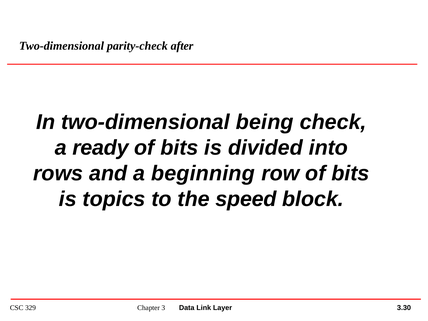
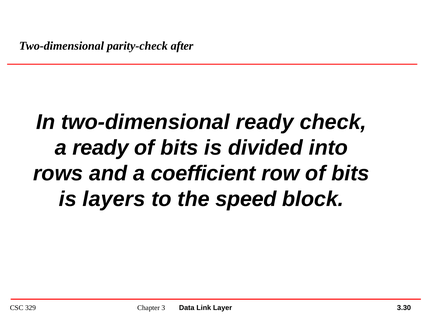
two-dimensional being: being -> ready
beginning: beginning -> coefficient
topics: topics -> layers
